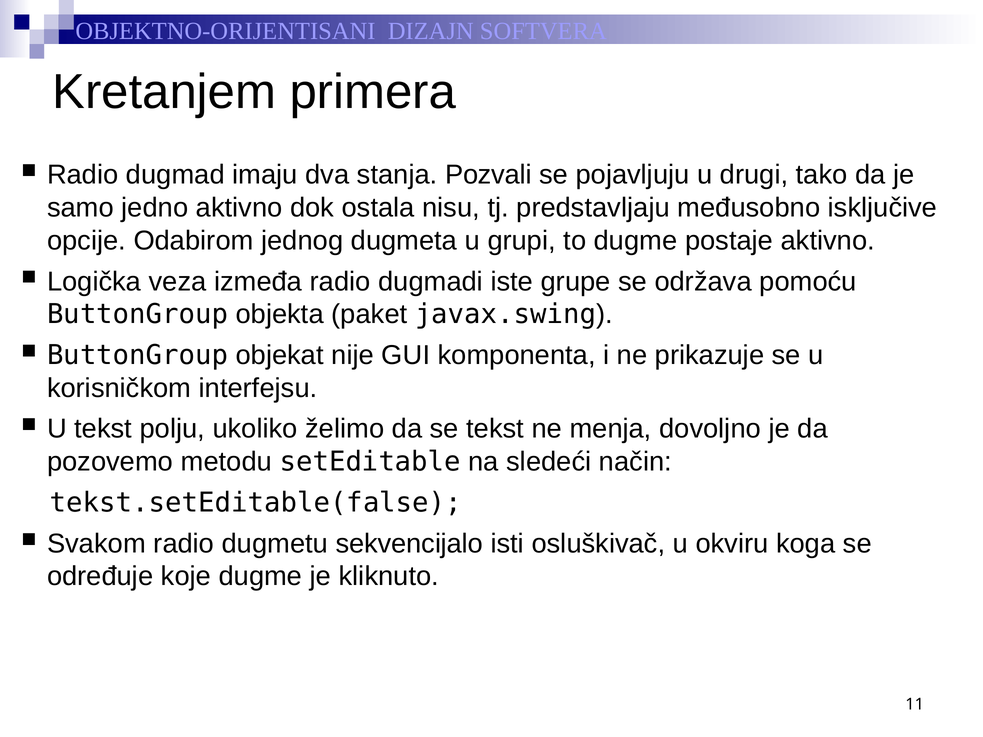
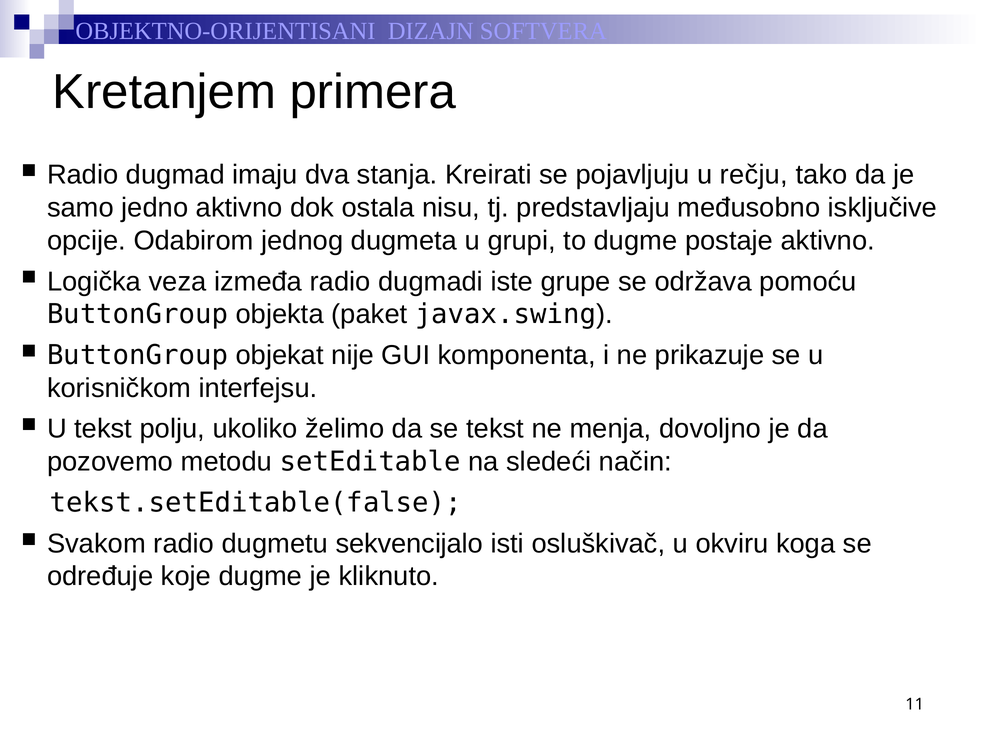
Pozvali: Pozvali -> Kreirati
drugi: drugi -> rečju
